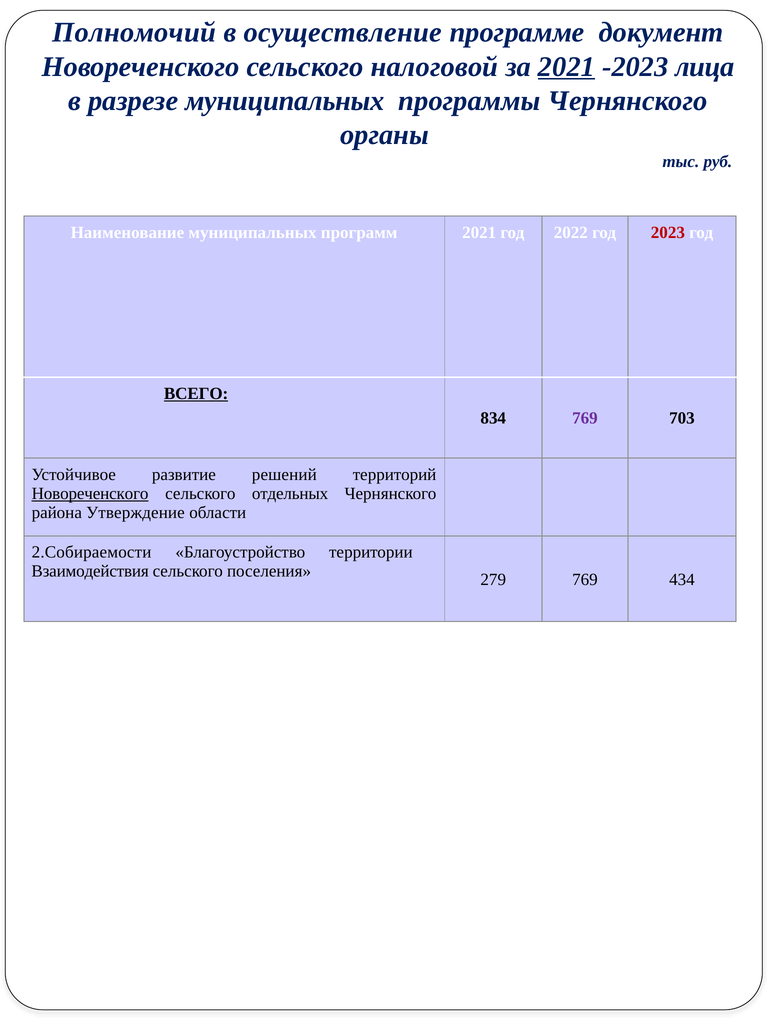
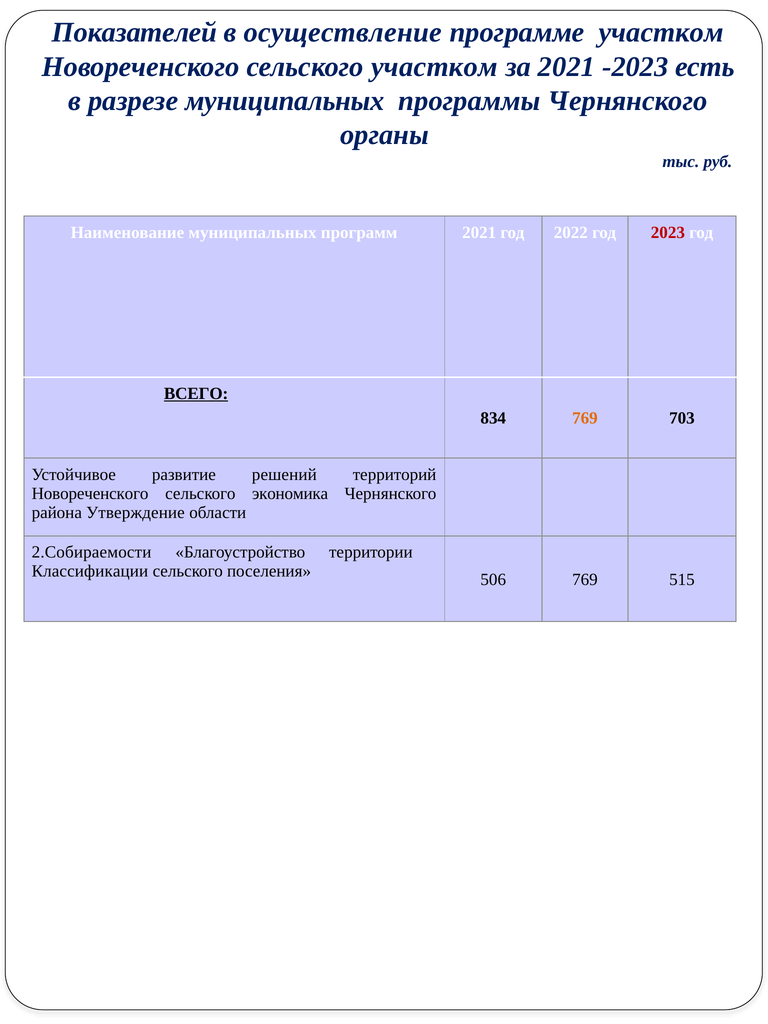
Полномочий: Полномочий -> Показателей
программе документ: документ -> участком
сельского налоговой: налоговой -> участком
2021 at (566, 67) underline: present -> none
лица: лица -> есть
769 at (585, 418) colour: purple -> orange
Новореченского at (90, 493) underline: present -> none
отдельных: отдельных -> экономика
Взаимодействия: Взаимодействия -> Классификации
279: 279 -> 506
434: 434 -> 515
